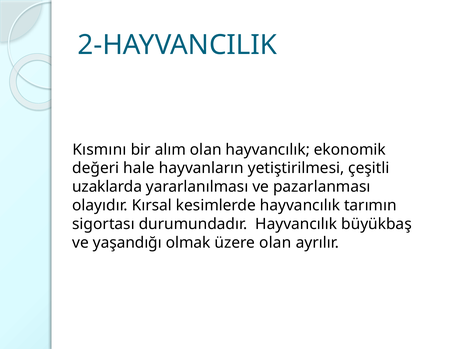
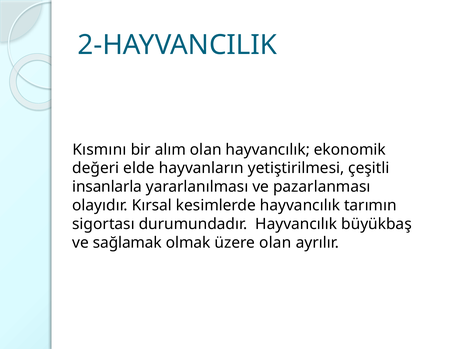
hale: hale -> elde
uzaklarda: uzaklarda -> insanlarla
yaşandığı: yaşandığı -> sağlamak
